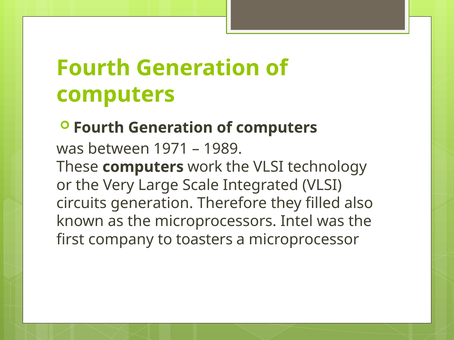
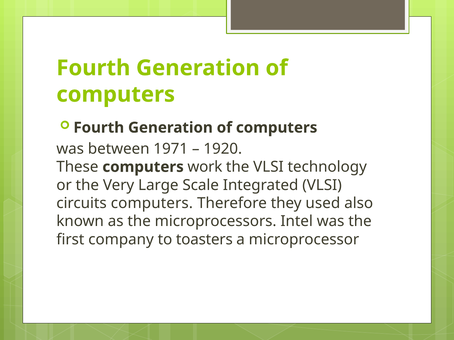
1989: 1989 -> 1920
circuits generation: generation -> computers
filled: filled -> used
